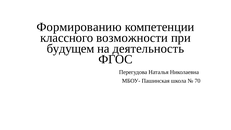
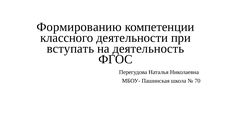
возможности: возможности -> деятельности
будущем: будущем -> вступать
